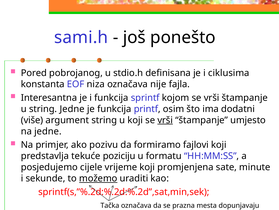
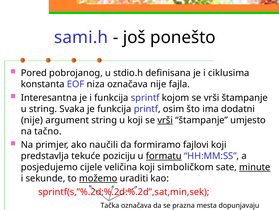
string Jedne: Jedne -> Svaka
više at (32, 120): više -> nije
na jedne: jedne -> tačno
pozivu: pozivu -> naučili
formatu underline: none -> present
vrijeme: vrijeme -> veličina
promjenjena: promjenjena -> simboličkom
minute underline: none -> present
